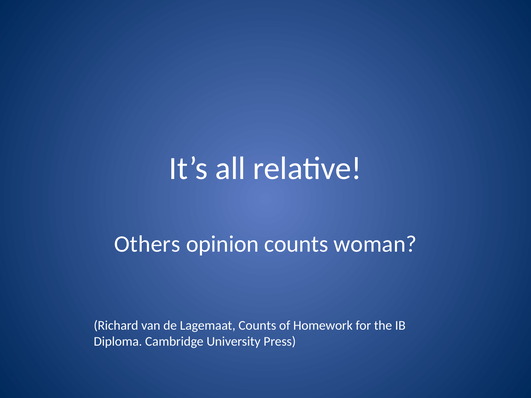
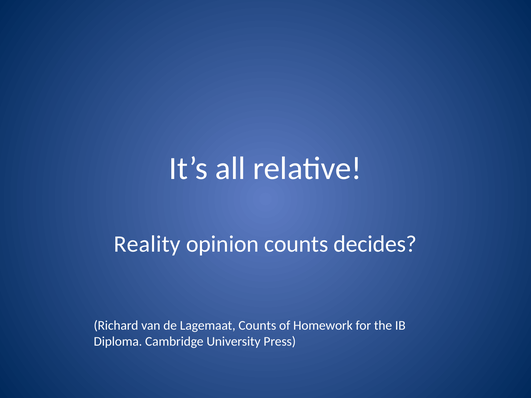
Others: Others -> Reality
woman: woman -> decides
